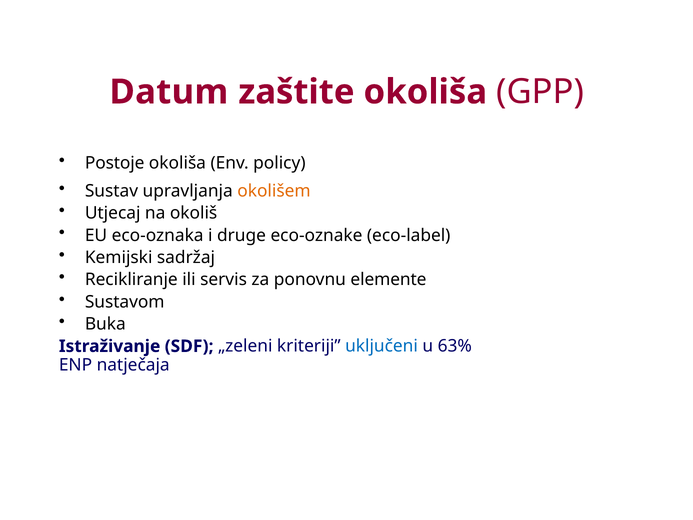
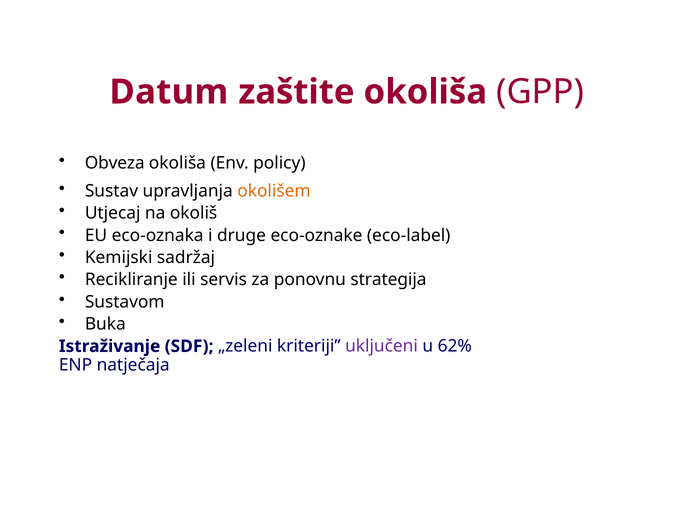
Postoje: Postoje -> Obveza
elemente: elemente -> strategija
uključeni colour: blue -> purple
63%: 63% -> 62%
